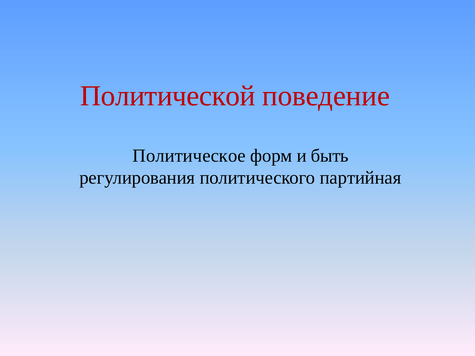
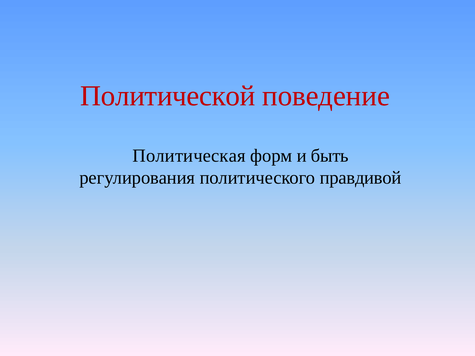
Политическое: Политическое -> Политическая
партийная: партийная -> правдивой
